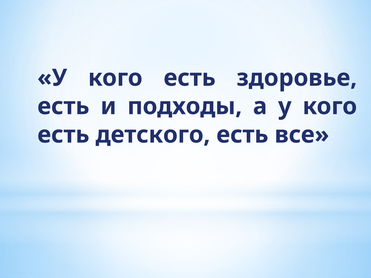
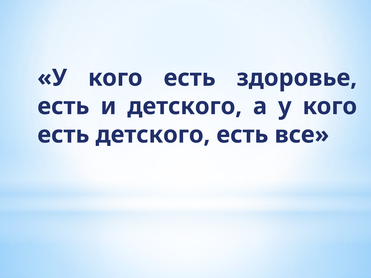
и подходы: подходы -> детского
